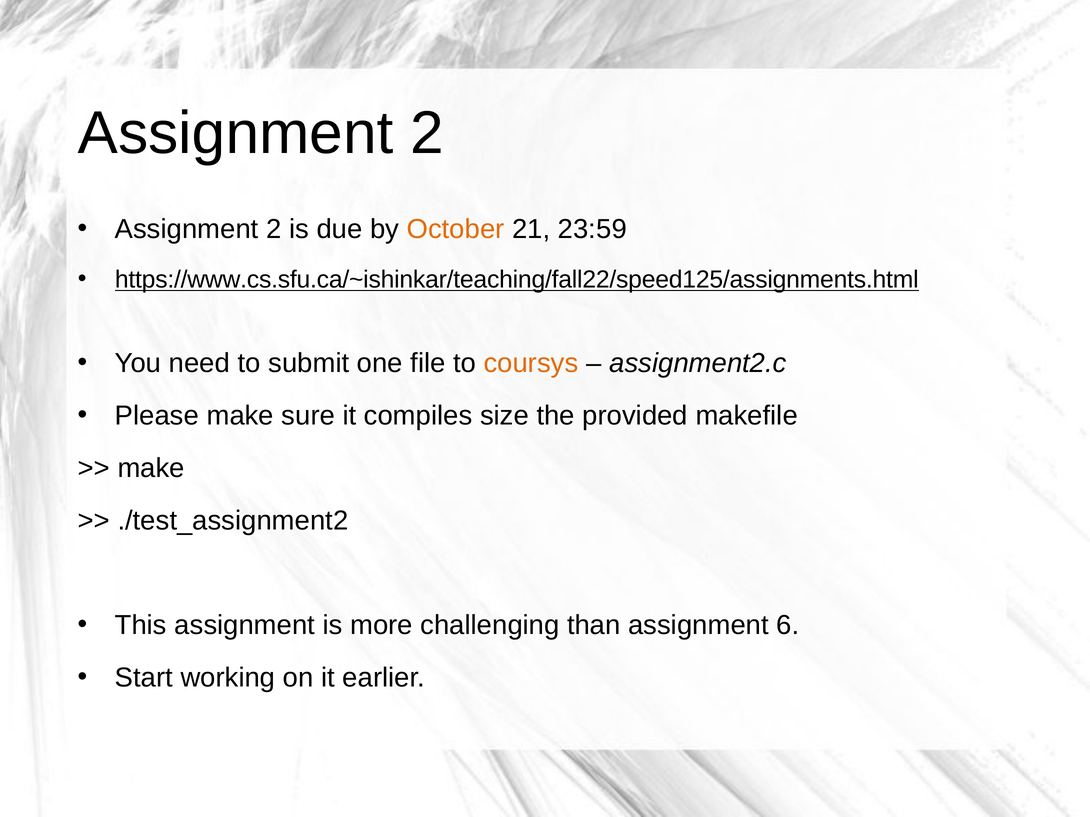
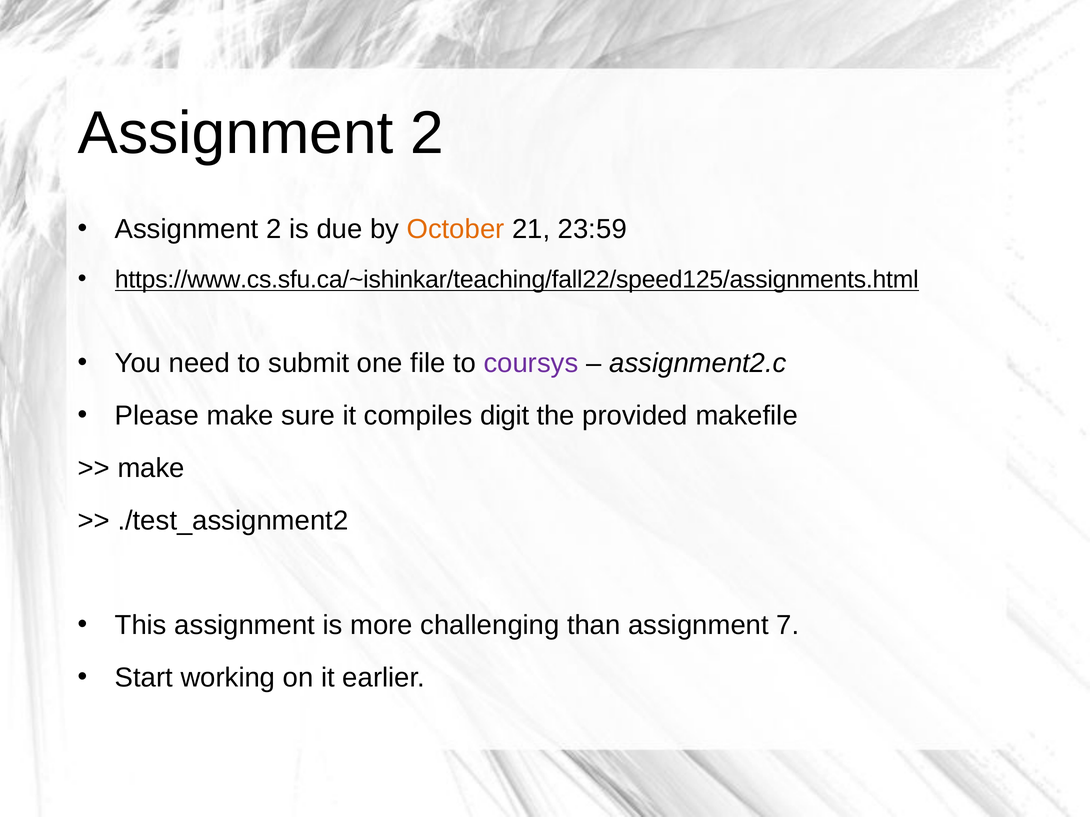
coursys colour: orange -> purple
size: size -> digit
6: 6 -> 7
